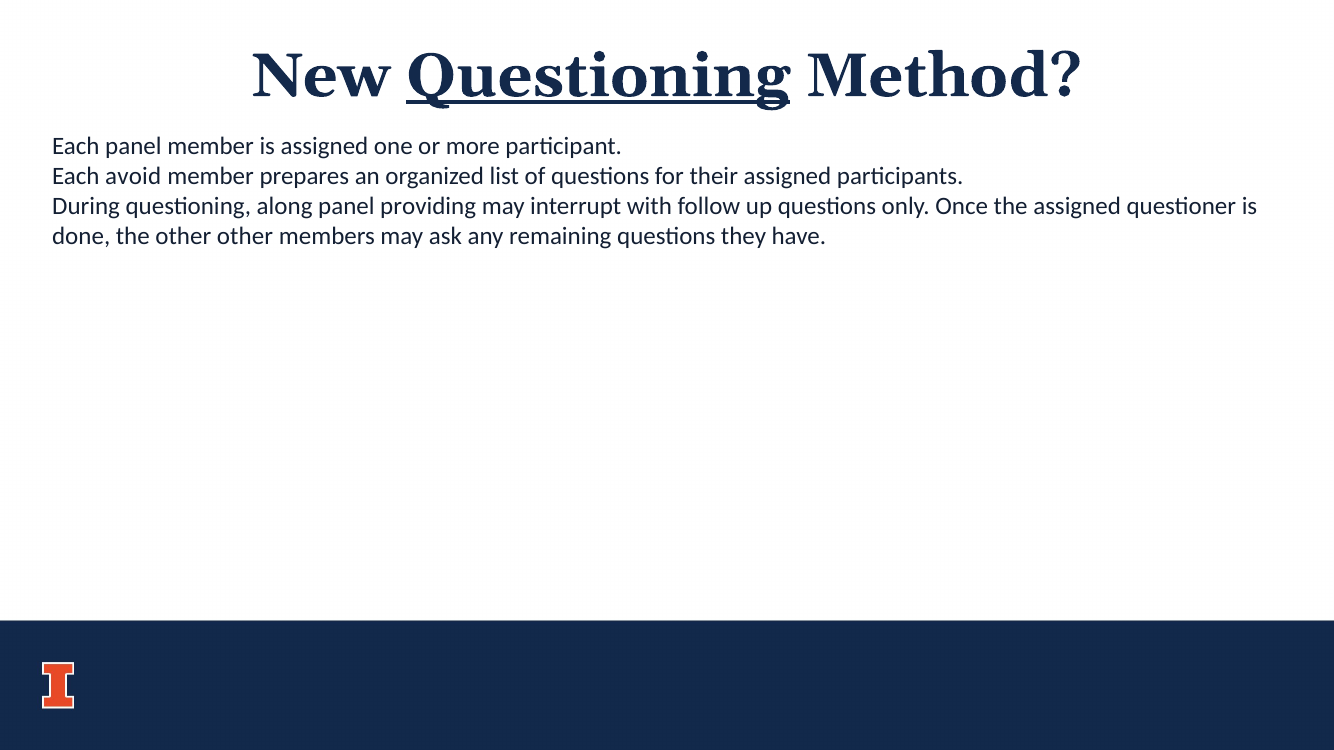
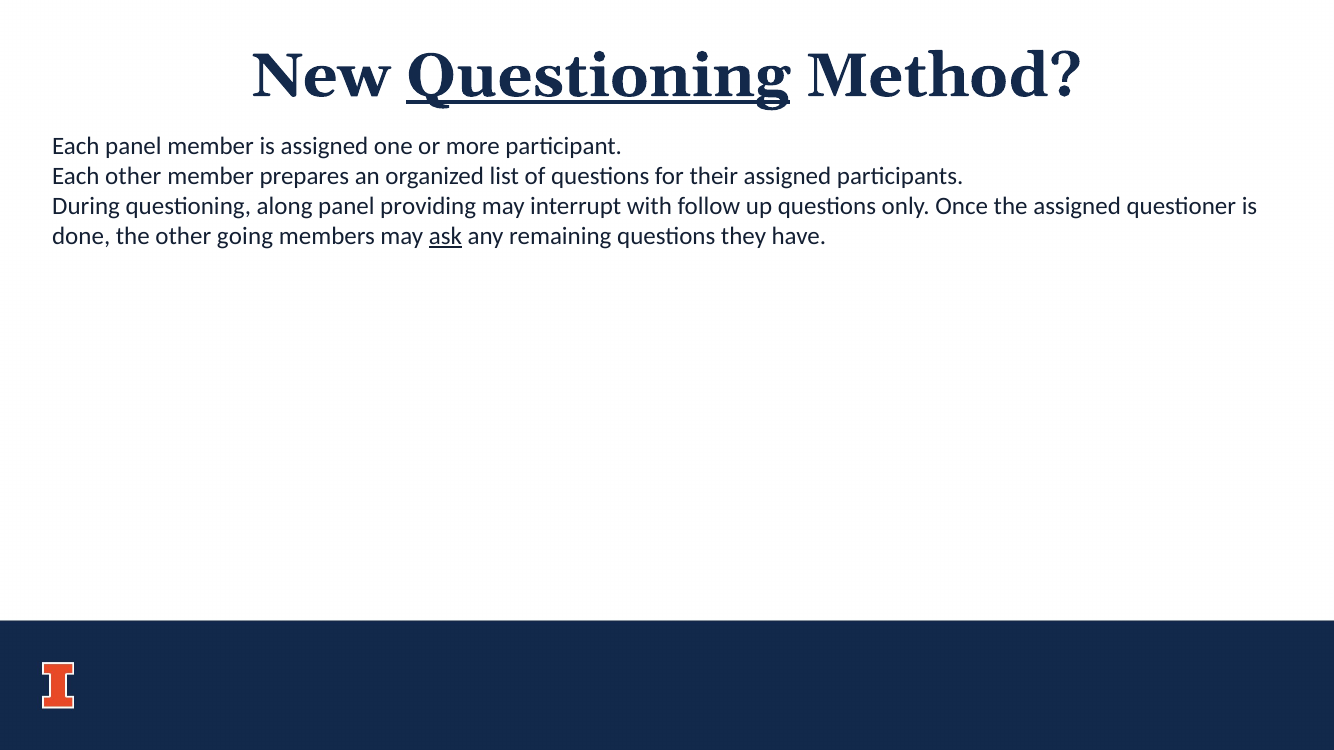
Each avoid: avoid -> other
other other: other -> going
ask underline: none -> present
